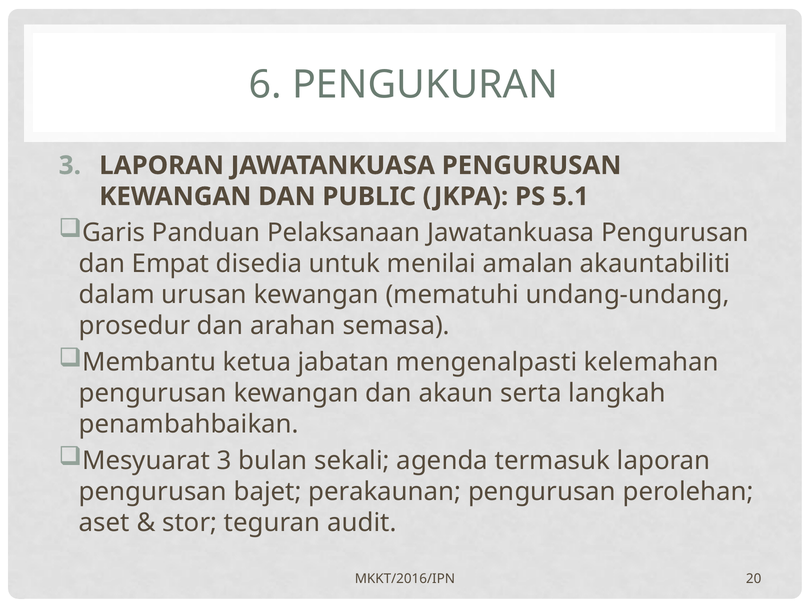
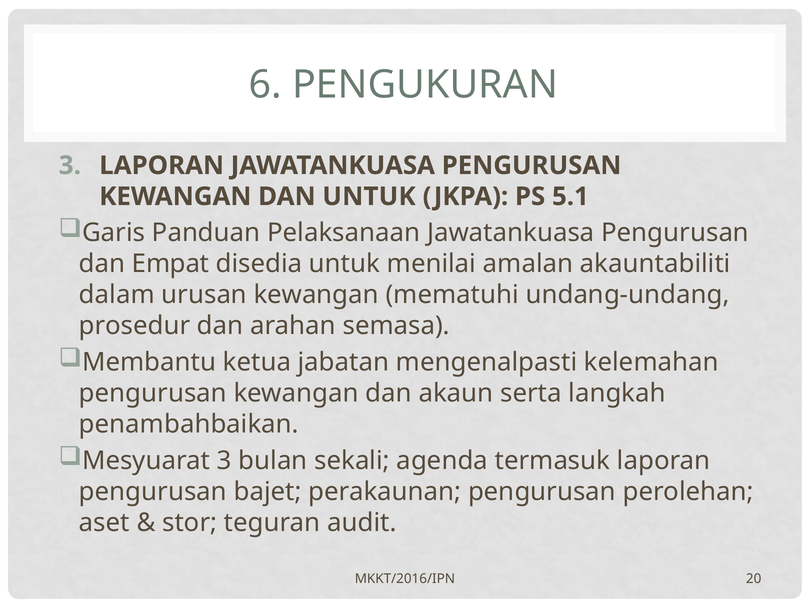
DAN PUBLIC: PUBLIC -> UNTUK
